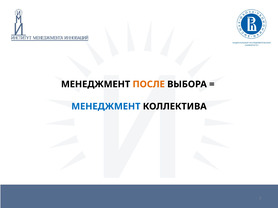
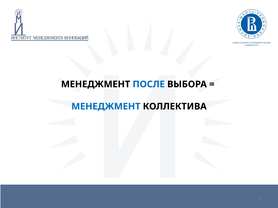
ПОСЛЕ colour: orange -> blue
